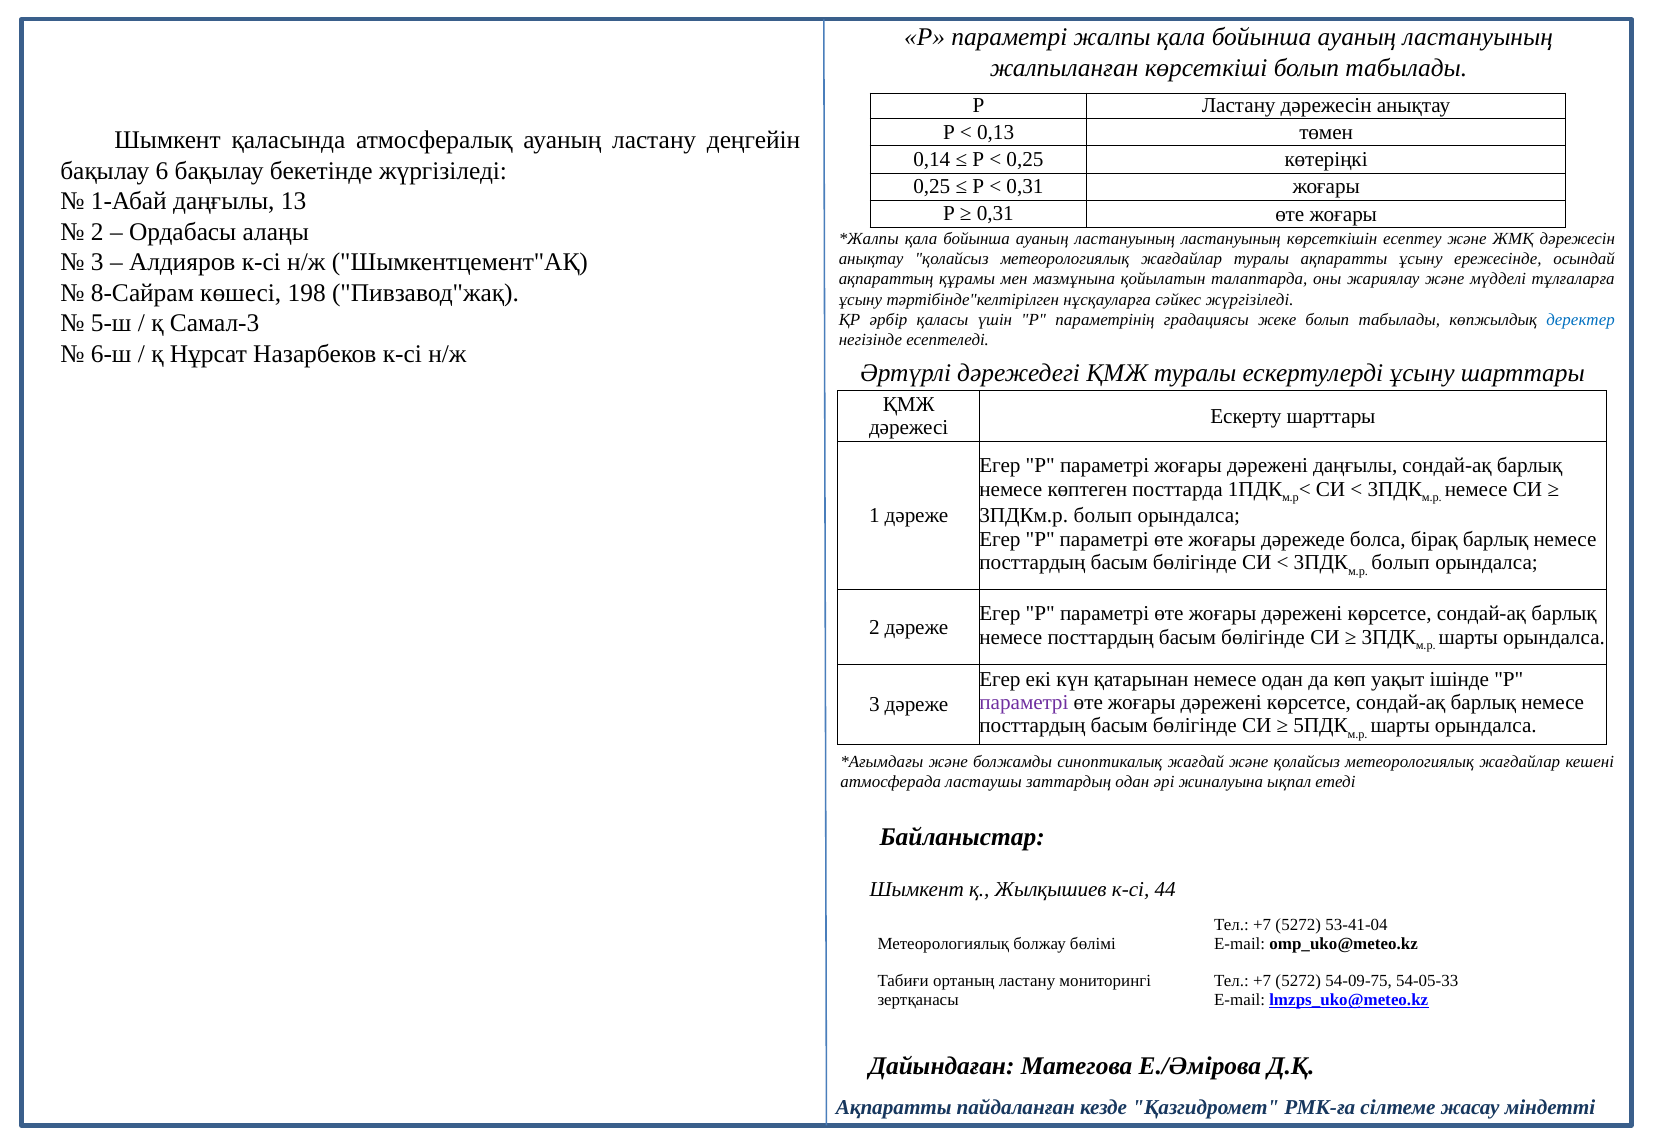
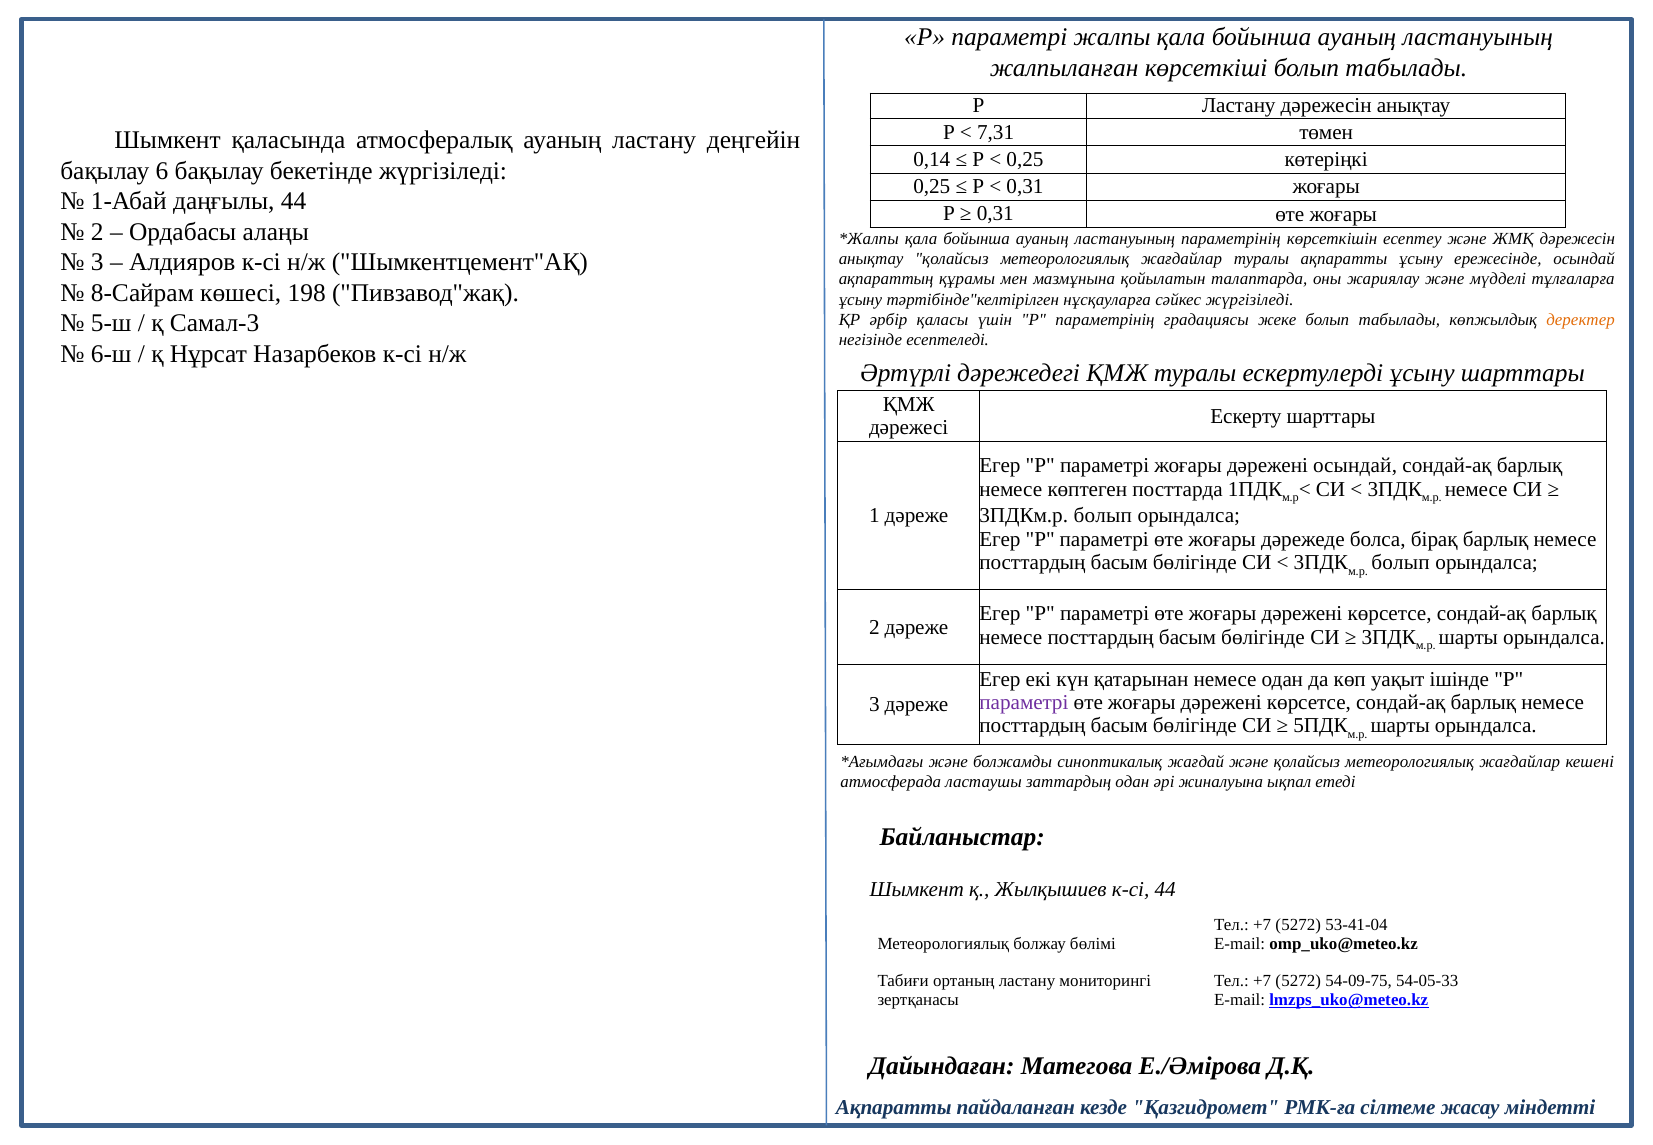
0,13: 0,13 -> 7,31
даңғылы 13: 13 -> 44
ластануының ластануының: ластануының -> параметрінің
деректер colour: blue -> orange
дәрежені даңғылы: даңғылы -> осындай
